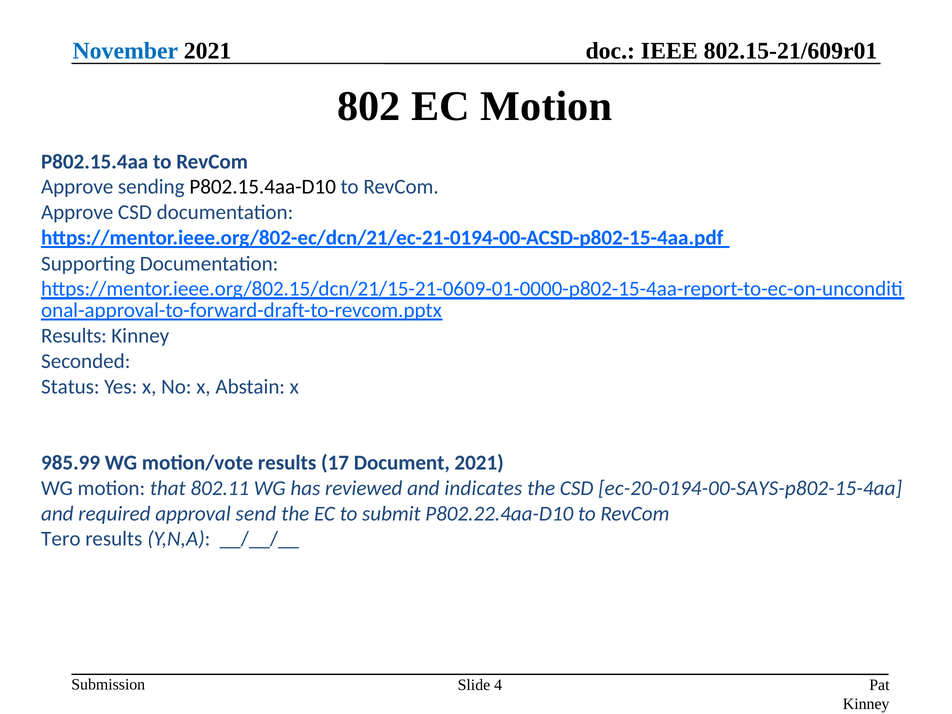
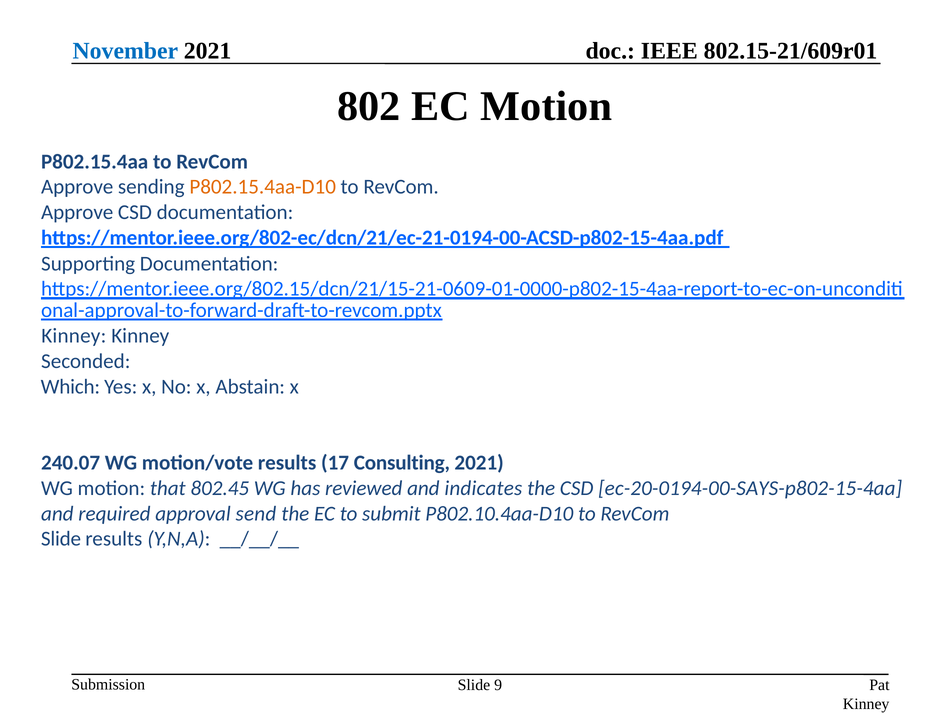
P802.15.4aa-D10 colour: black -> orange
Results at (74, 336): Results -> Kinney
Status: Status -> Which
985.99: 985.99 -> 240.07
Document: Document -> Consulting
802.11: 802.11 -> 802.45
P802.22.4aa-D10: P802.22.4aa-D10 -> P802.10.4aa-D10
Tero at (61, 539): Tero -> Slide
4: 4 -> 9
